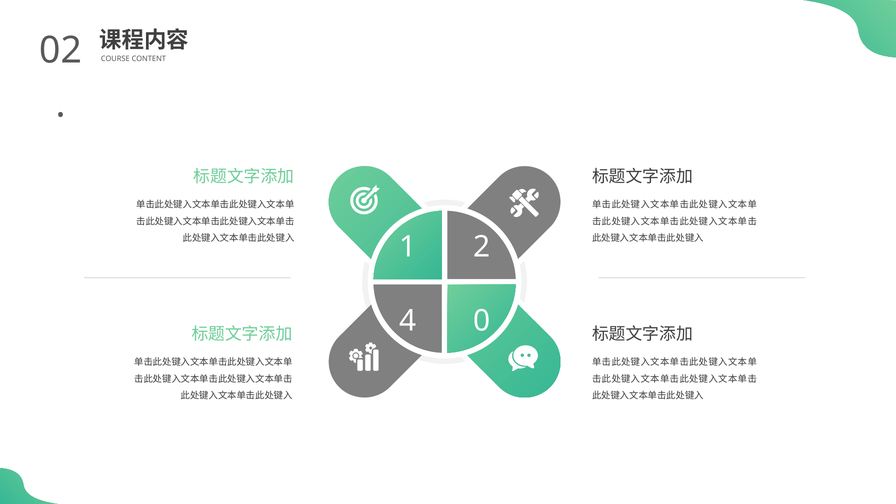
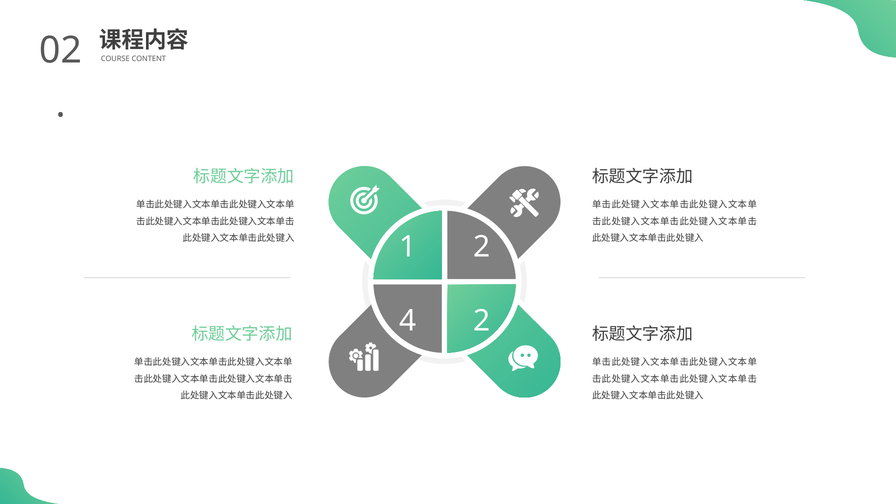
4 0: 0 -> 2
